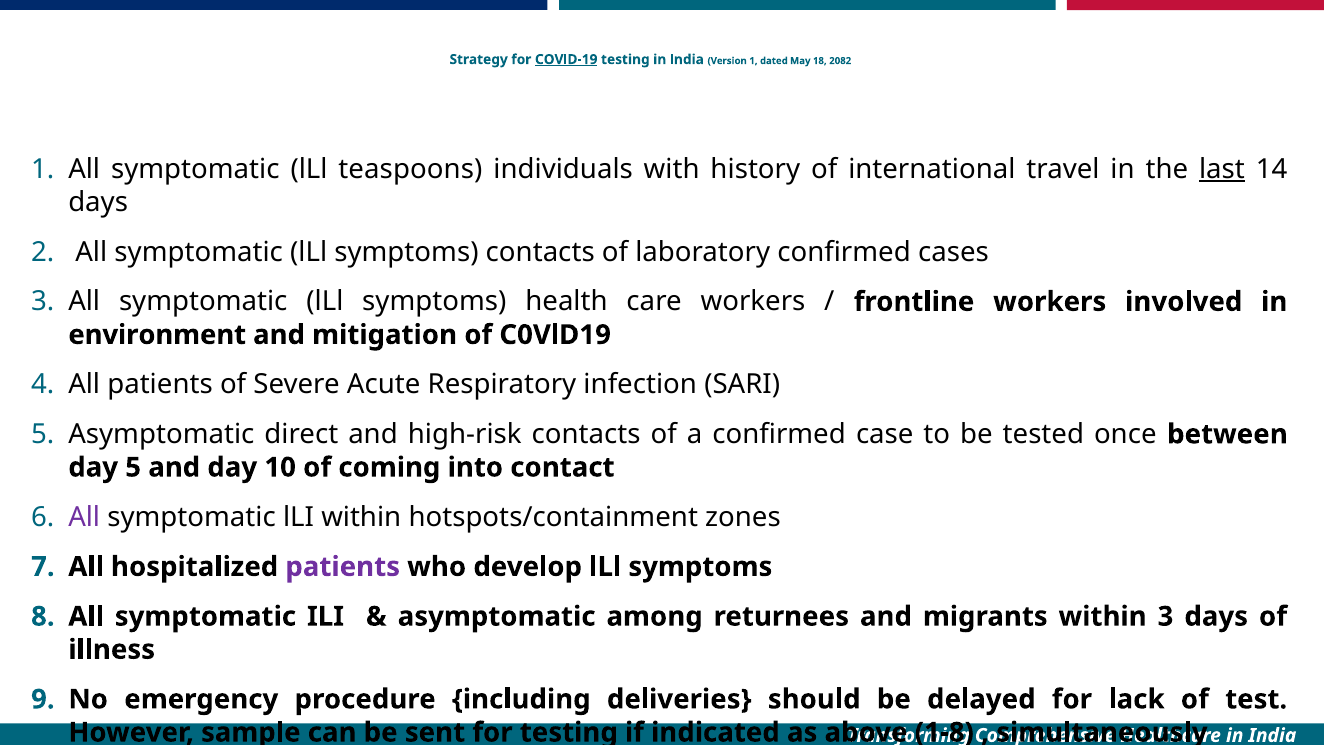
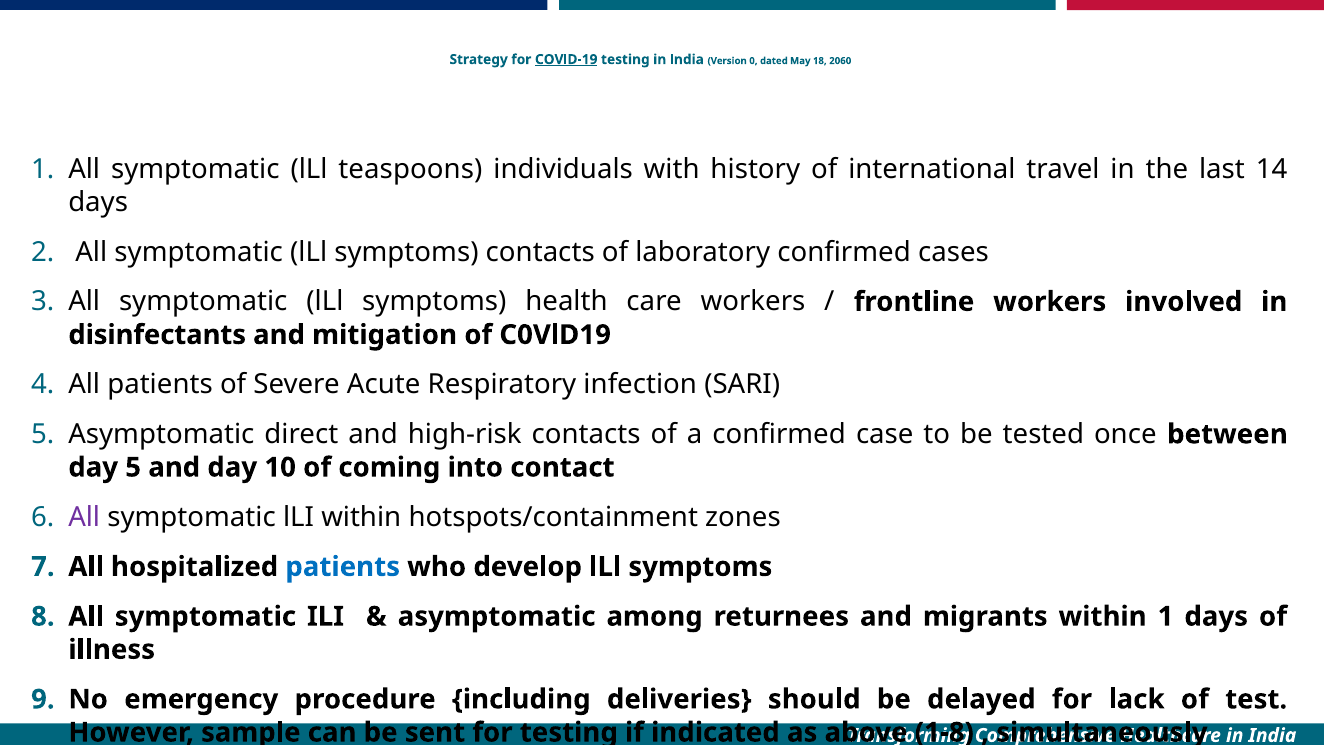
Version 1: 1 -> 0
2082: 2082 -> 2060
last underline: present -> none
environment: environment -> disinfectants
patients at (343, 567) colour: purple -> blue
within 3: 3 -> 1
